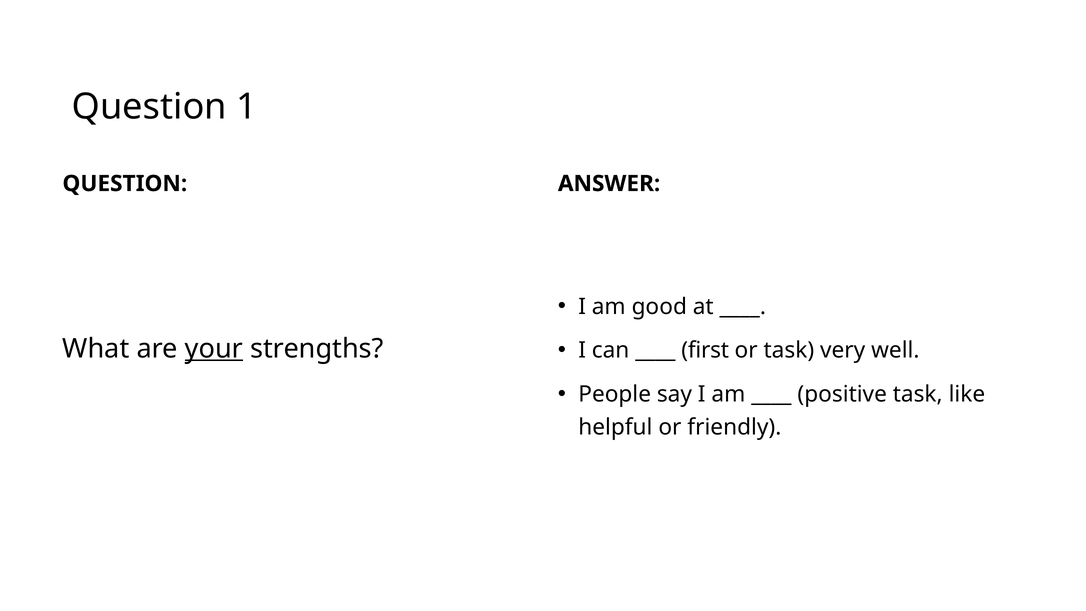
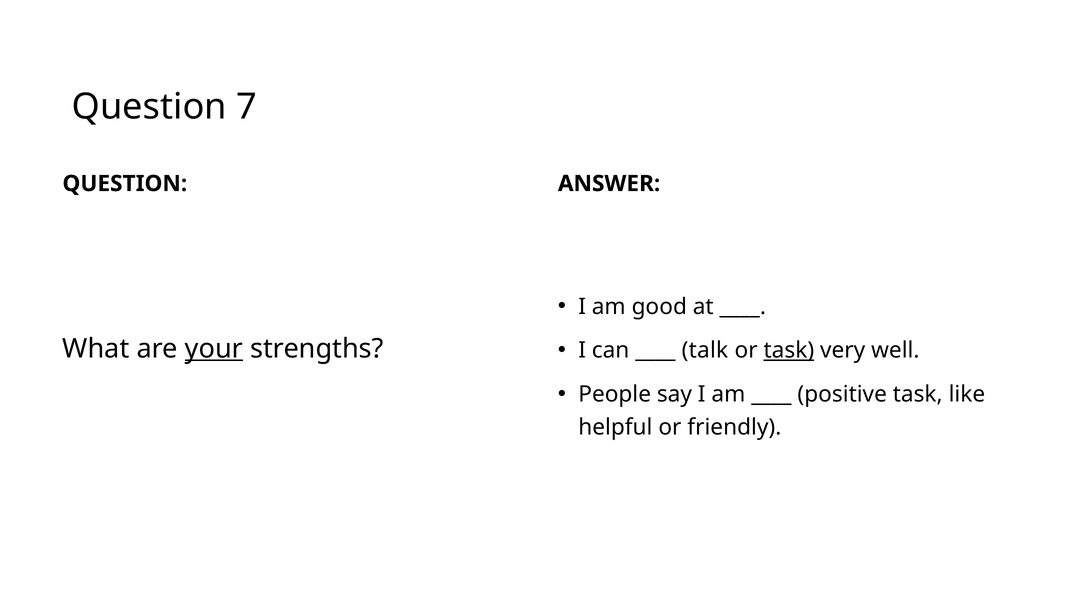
1: 1 -> 7
first: first -> talk
task at (789, 350) underline: none -> present
